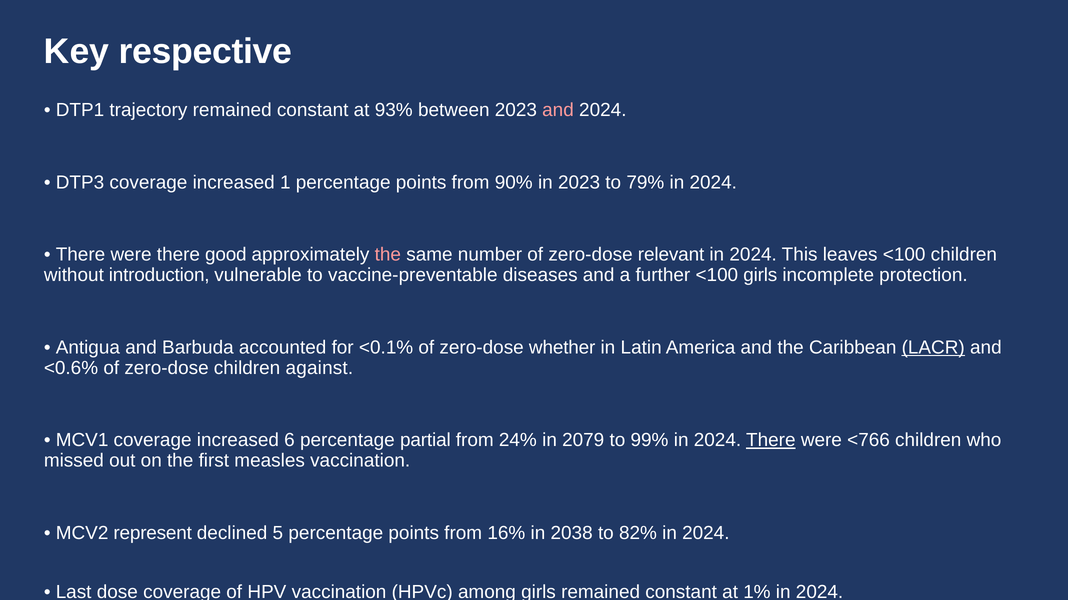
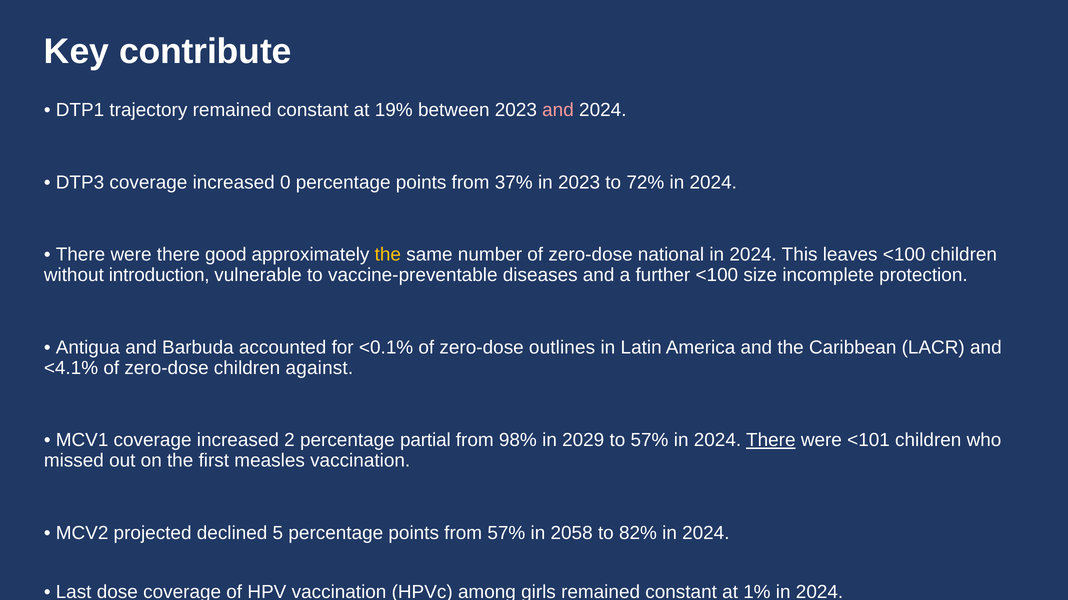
respective: respective -> contribute
93%: 93% -> 19%
1: 1 -> 0
90%: 90% -> 37%
79%: 79% -> 72%
the at (388, 255) colour: pink -> yellow
relevant: relevant -> national
<100 girls: girls -> size
whether: whether -> outlines
LACR underline: present -> none
<0.6%: <0.6% -> <4.1%
6: 6 -> 2
24%: 24% -> 98%
2079: 2079 -> 2029
to 99%: 99% -> 57%
<766: <766 -> <101
represent: represent -> projected
from 16%: 16% -> 57%
2038: 2038 -> 2058
